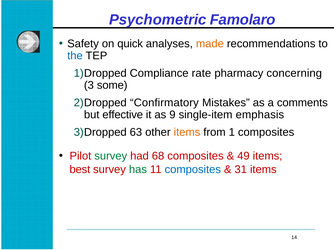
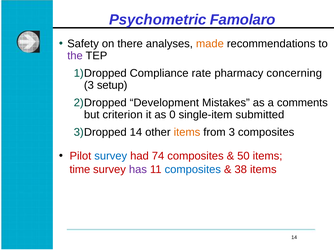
quick: quick -> there
the colour: blue -> purple
some: some -> setup
Confirmatory: Confirmatory -> Development
effective: effective -> criterion
9: 9 -> 0
emphasis: emphasis -> submitted
63 at (136, 133): 63 -> 14
from 1: 1 -> 3
survey at (111, 156) colour: green -> blue
68: 68 -> 74
49: 49 -> 50
best: best -> time
has colour: green -> purple
31: 31 -> 38
